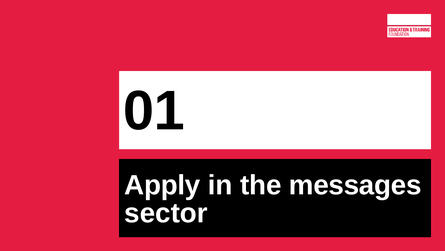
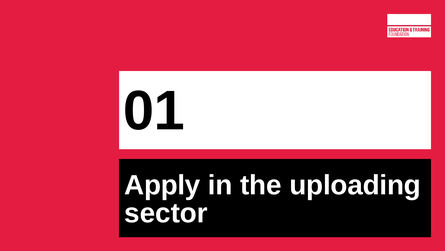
messages: messages -> uploading
